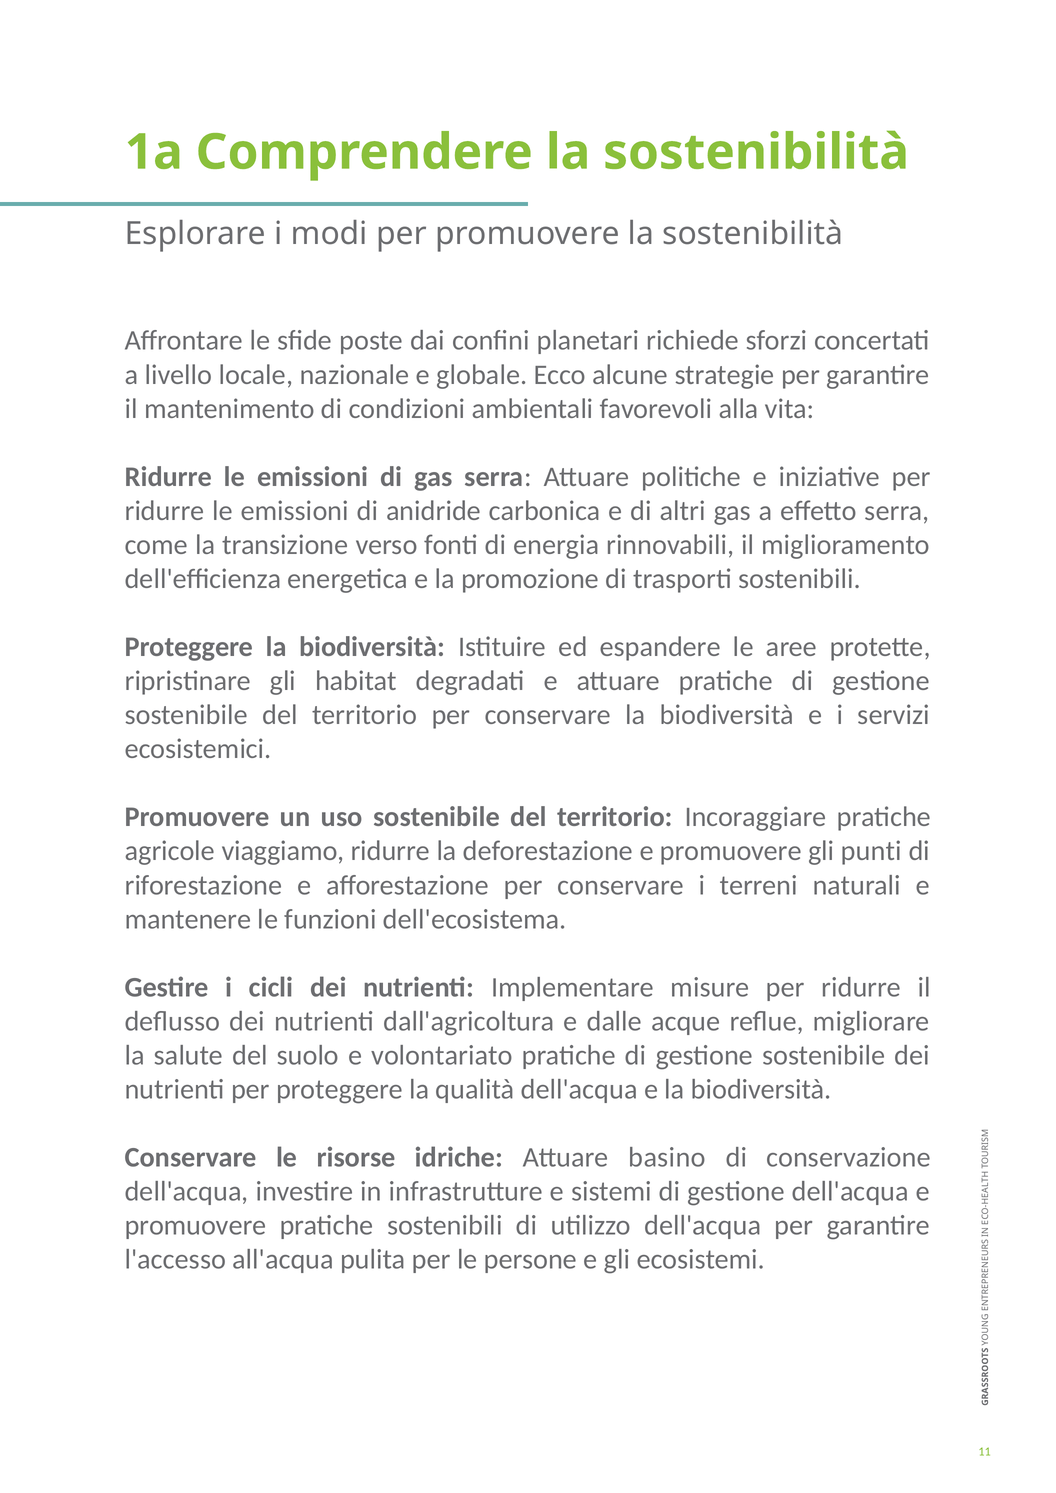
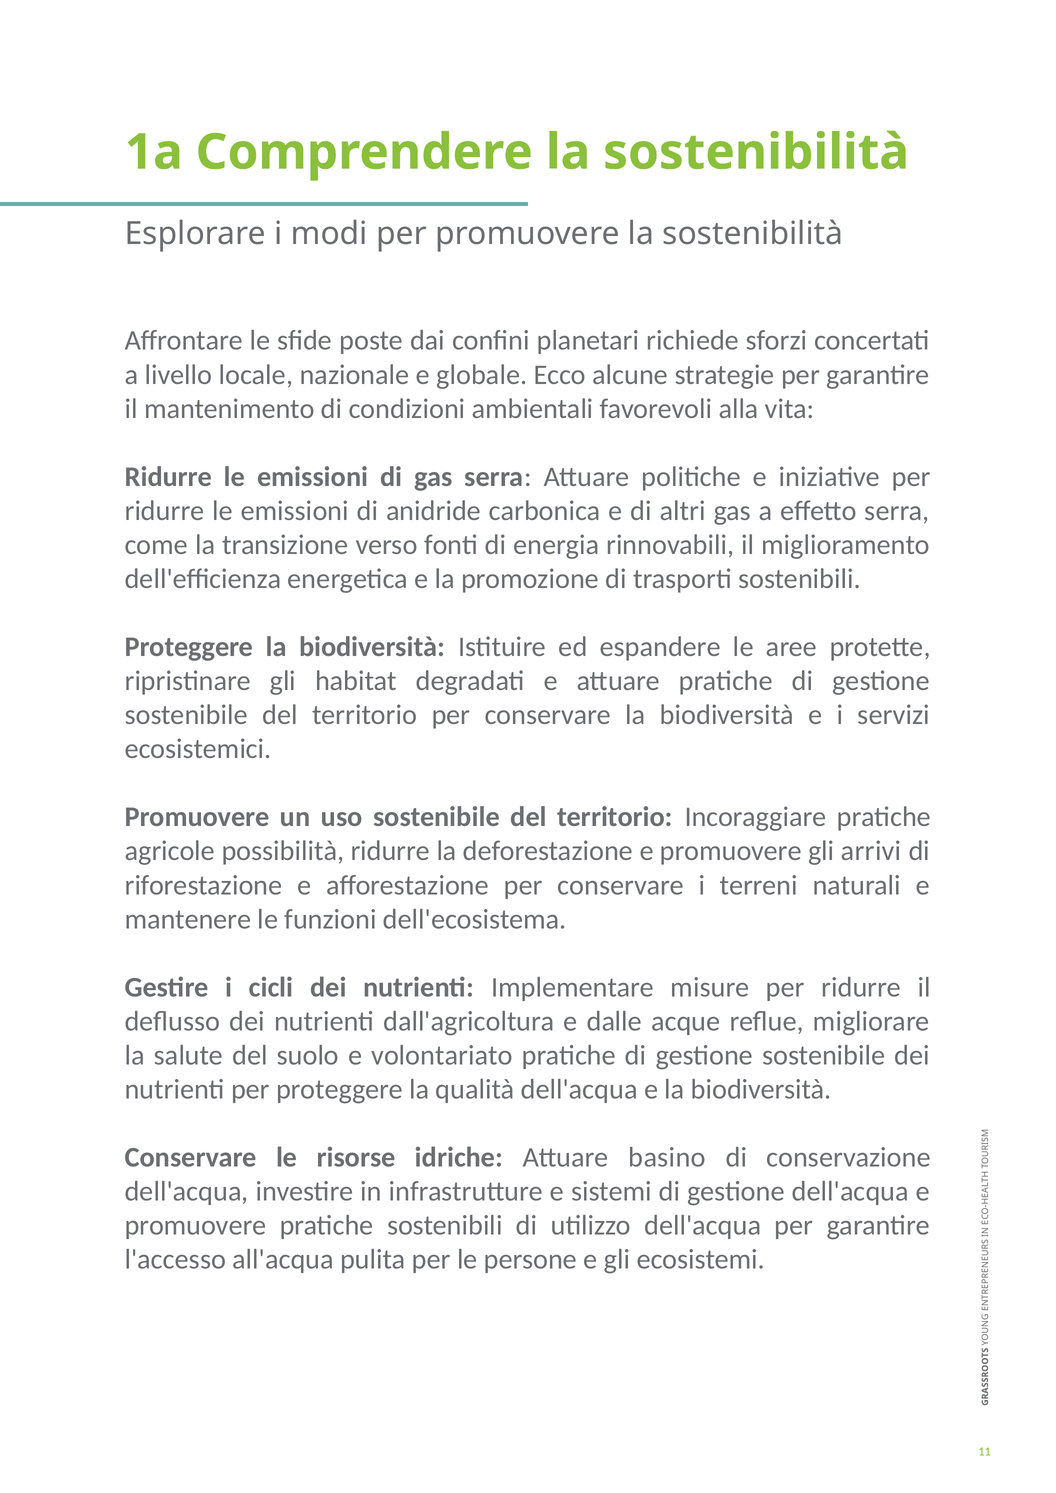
viaggiamo: viaggiamo -> possibilità
punti: punti -> arrivi
